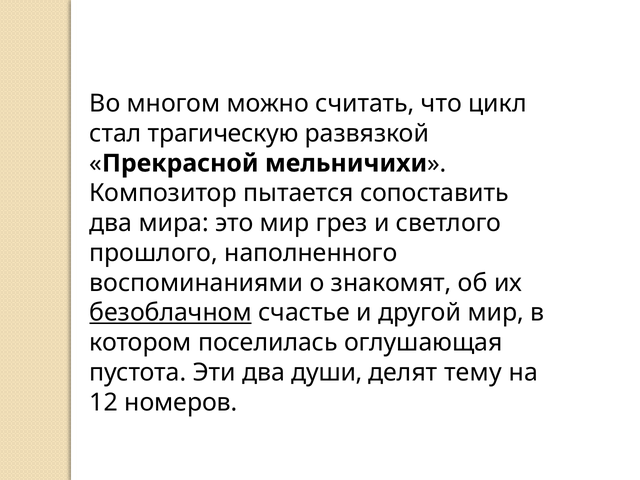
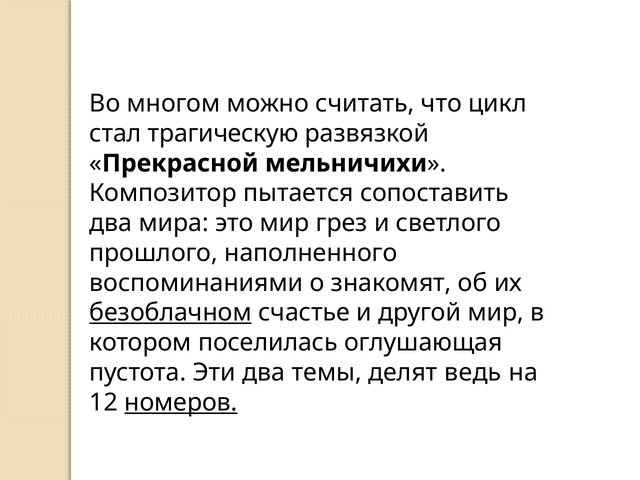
души: души -> темы
тему: тему -> ведь
номеров underline: none -> present
